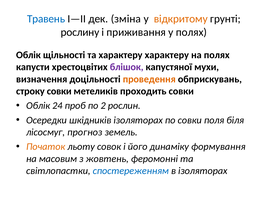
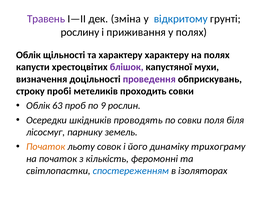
Травень colour: blue -> purple
відкритому colour: orange -> blue
проведення colour: orange -> purple
строку совки: совки -> пробі
24: 24 -> 63
2: 2 -> 9
шкідників ізоляторах: ізоляторах -> проводять
прогноз: прогноз -> парнику
формування: формування -> трихограму
на масовим: масовим -> початок
жовтень: жовтень -> кількість
